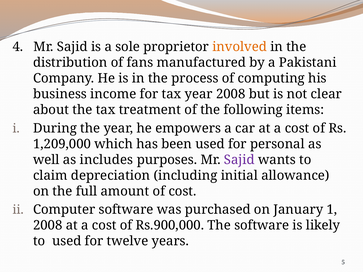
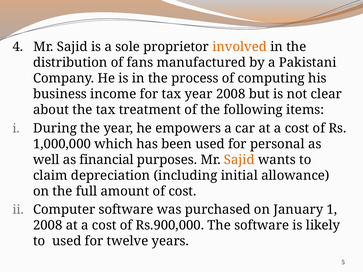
1,209,000: 1,209,000 -> 1,000,000
includes: includes -> financial
Sajid at (239, 160) colour: purple -> orange
